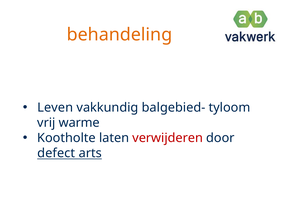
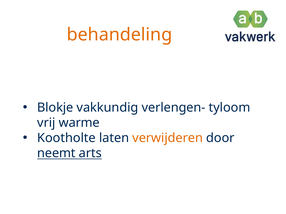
Leven: Leven -> Blokje
balgebied-: balgebied- -> verlengen-
verwijderen colour: red -> orange
defect: defect -> neemt
